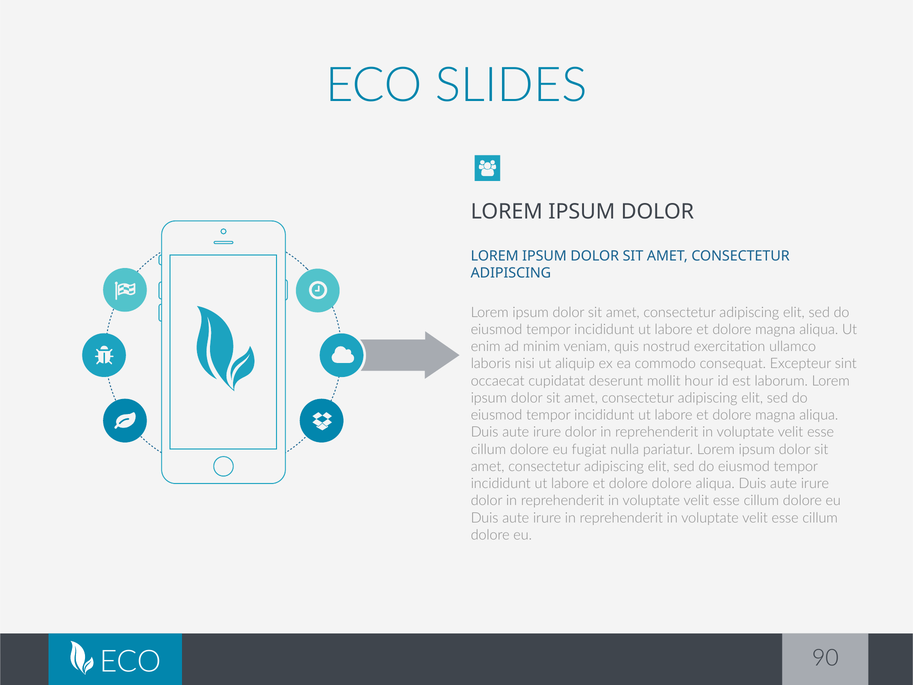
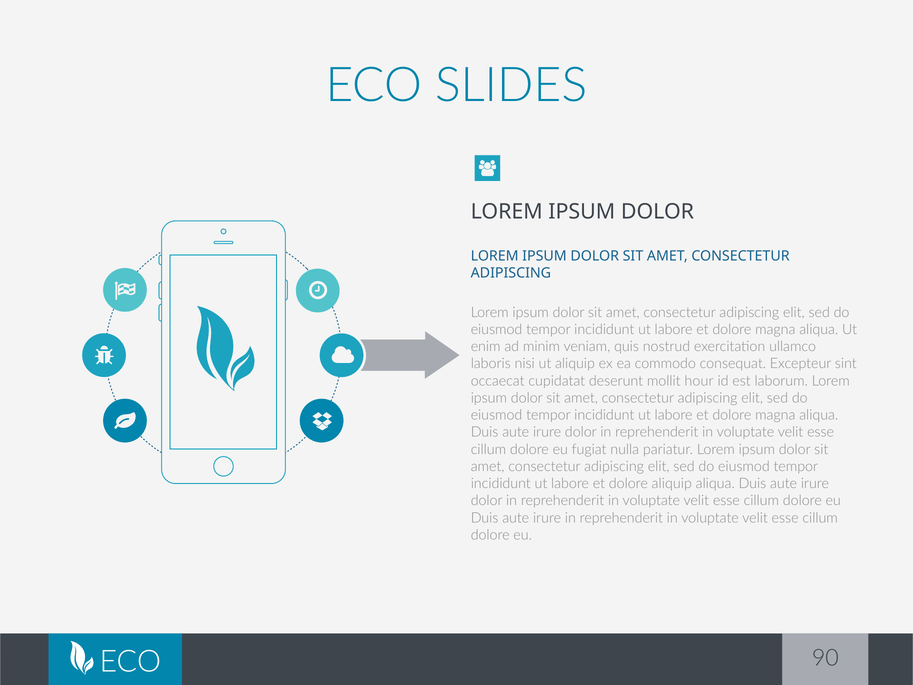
dolore dolore: dolore -> aliquip
